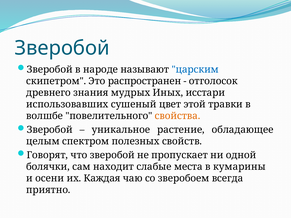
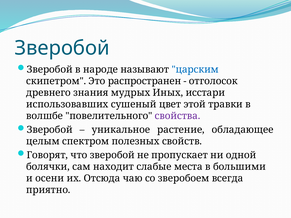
свойства colour: orange -> purple
кумарины: кумарины -> большими
Каждая: Каждая -> Отсюда
